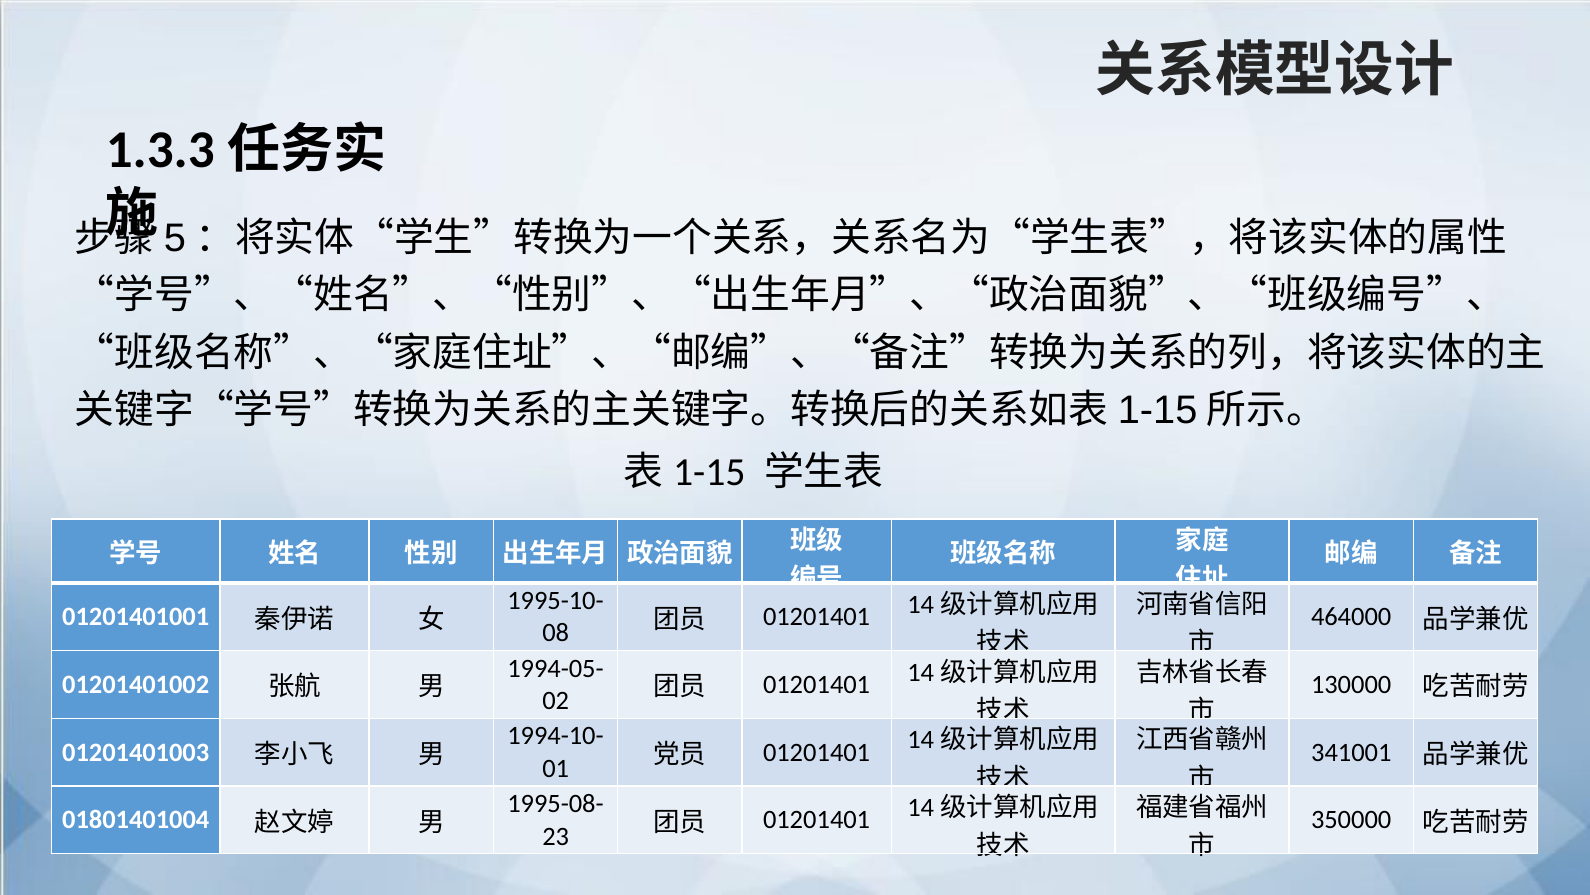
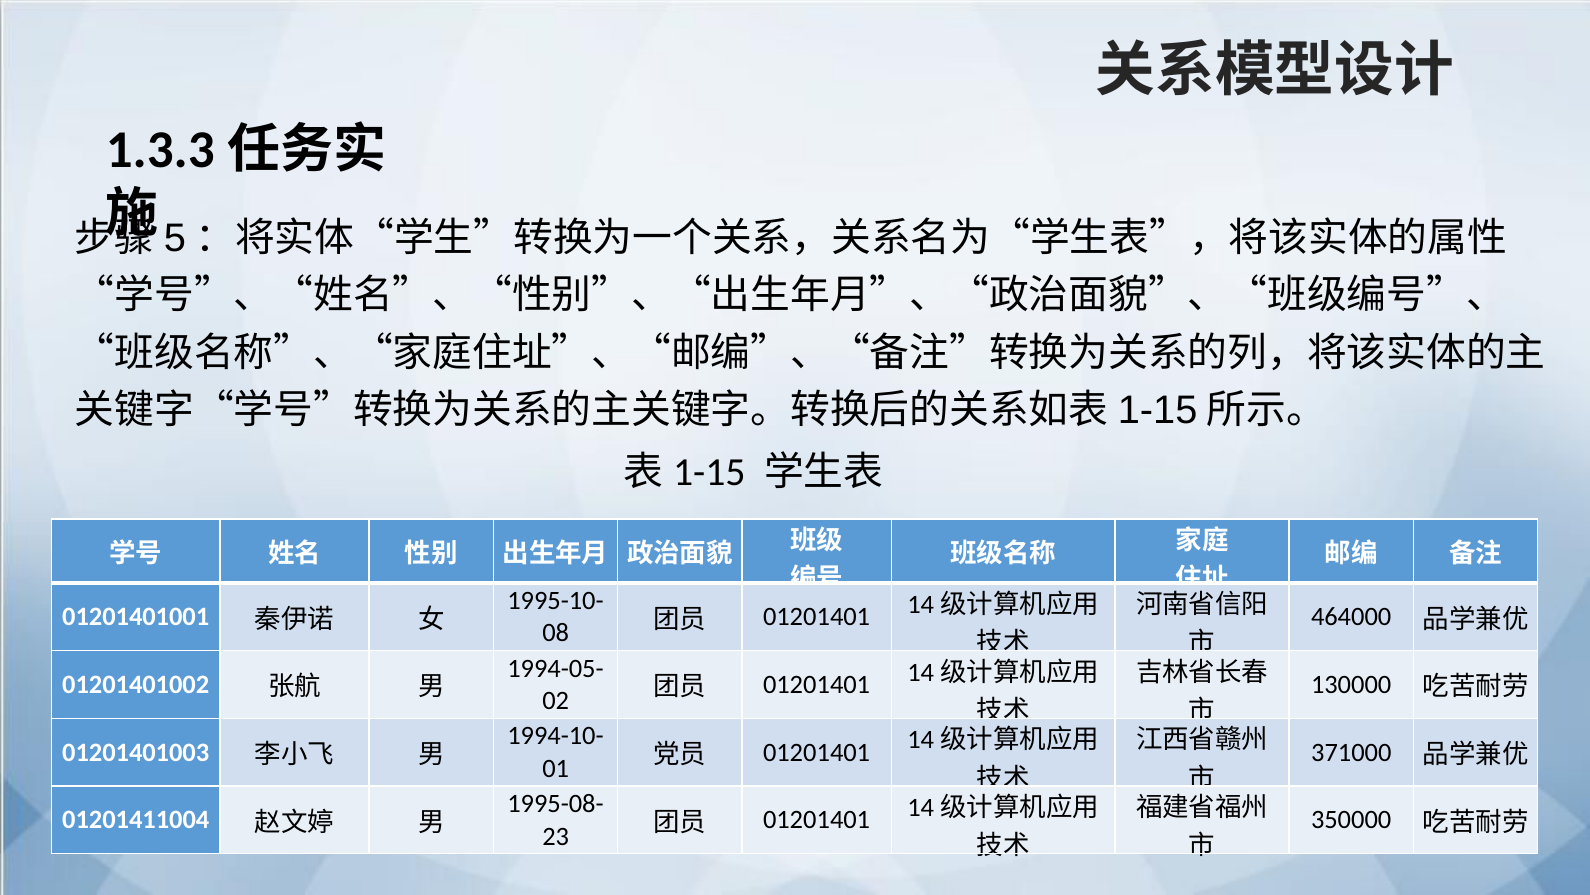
341001: 341001 -> 371000
01801401004: 01801401004 -> 01201411004
